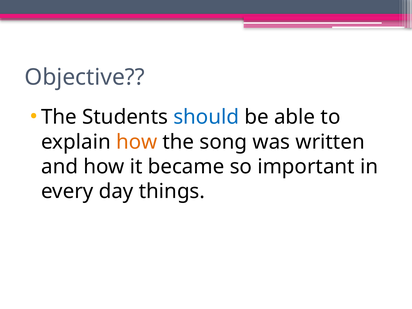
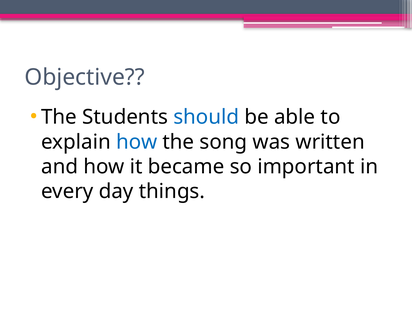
how at (137, 142) colour: orange -> blue
